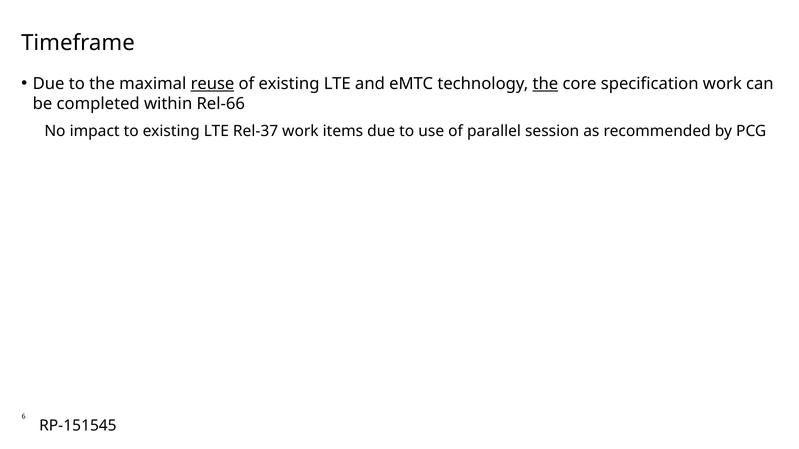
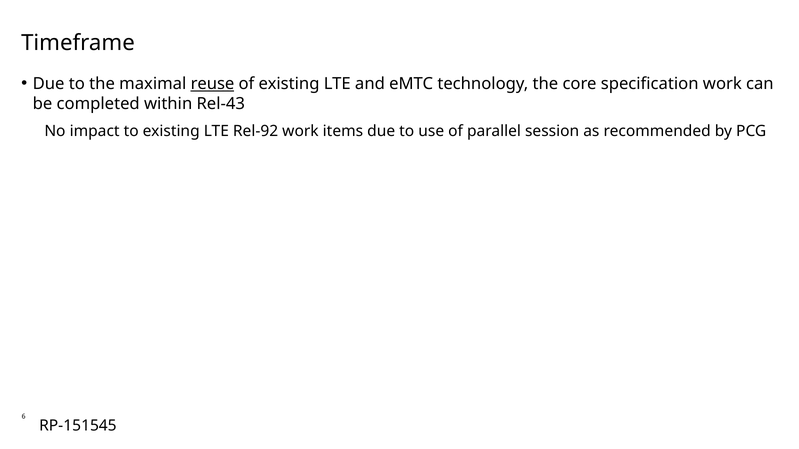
the at (545, 84) underline: present -> none
Rel-66: Rel-66 -> Rel-43
Rel-37: Rel-37 -> Rel-92
